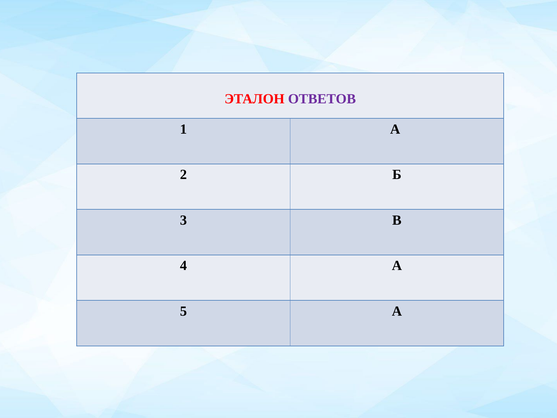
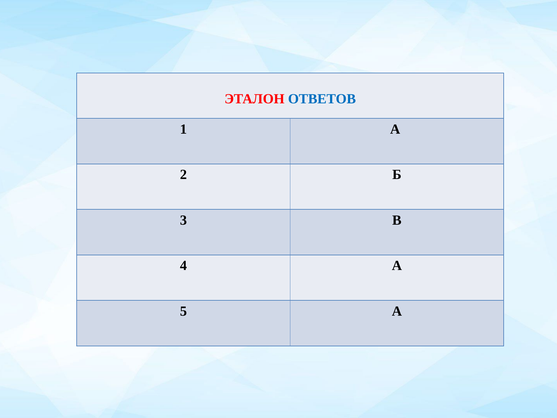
ОТВЕТОВ colour: purple -> blue
